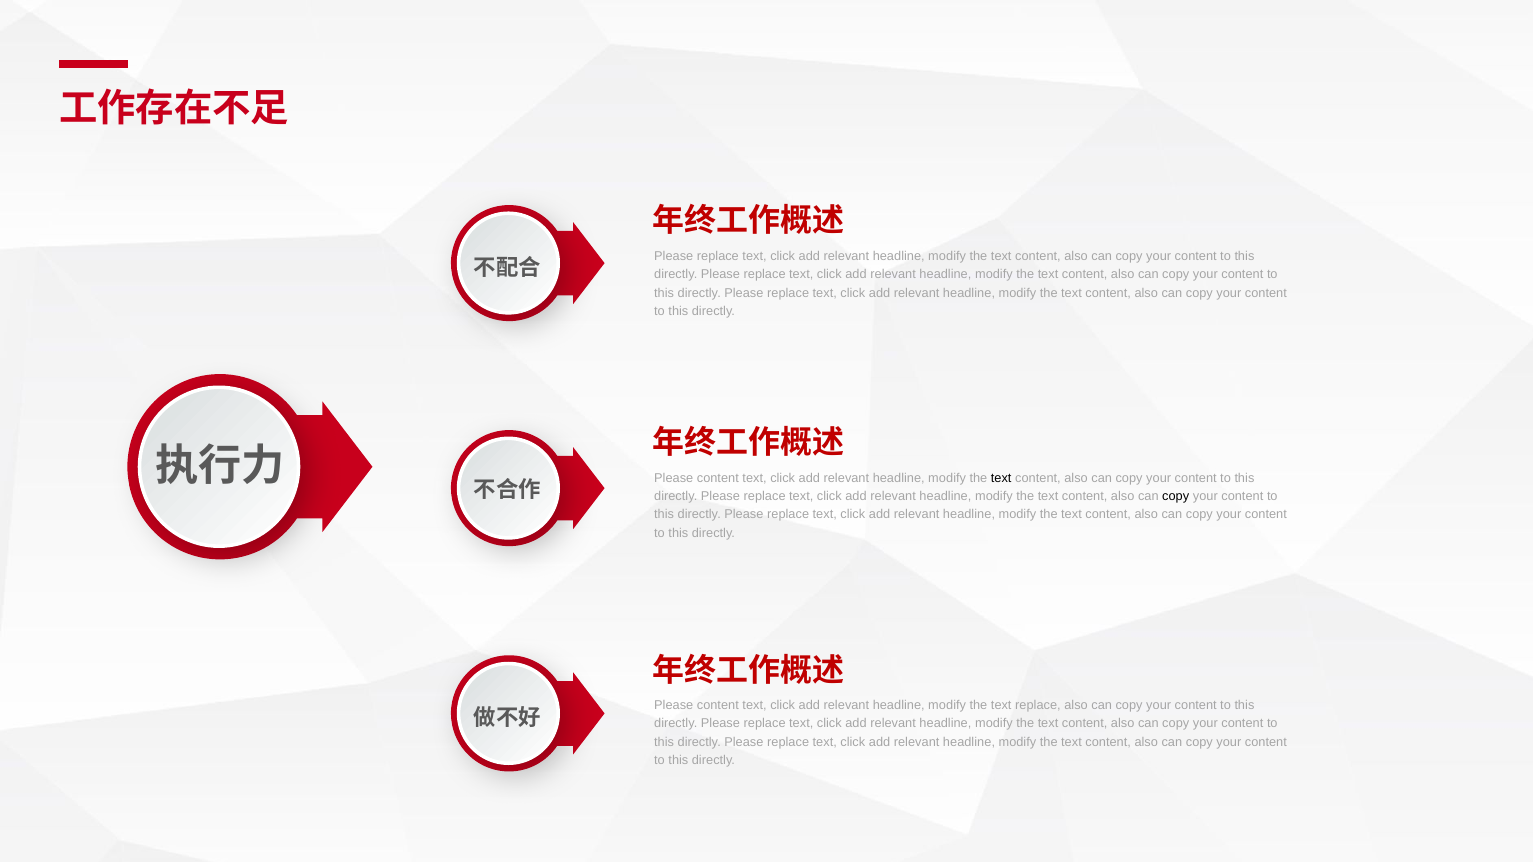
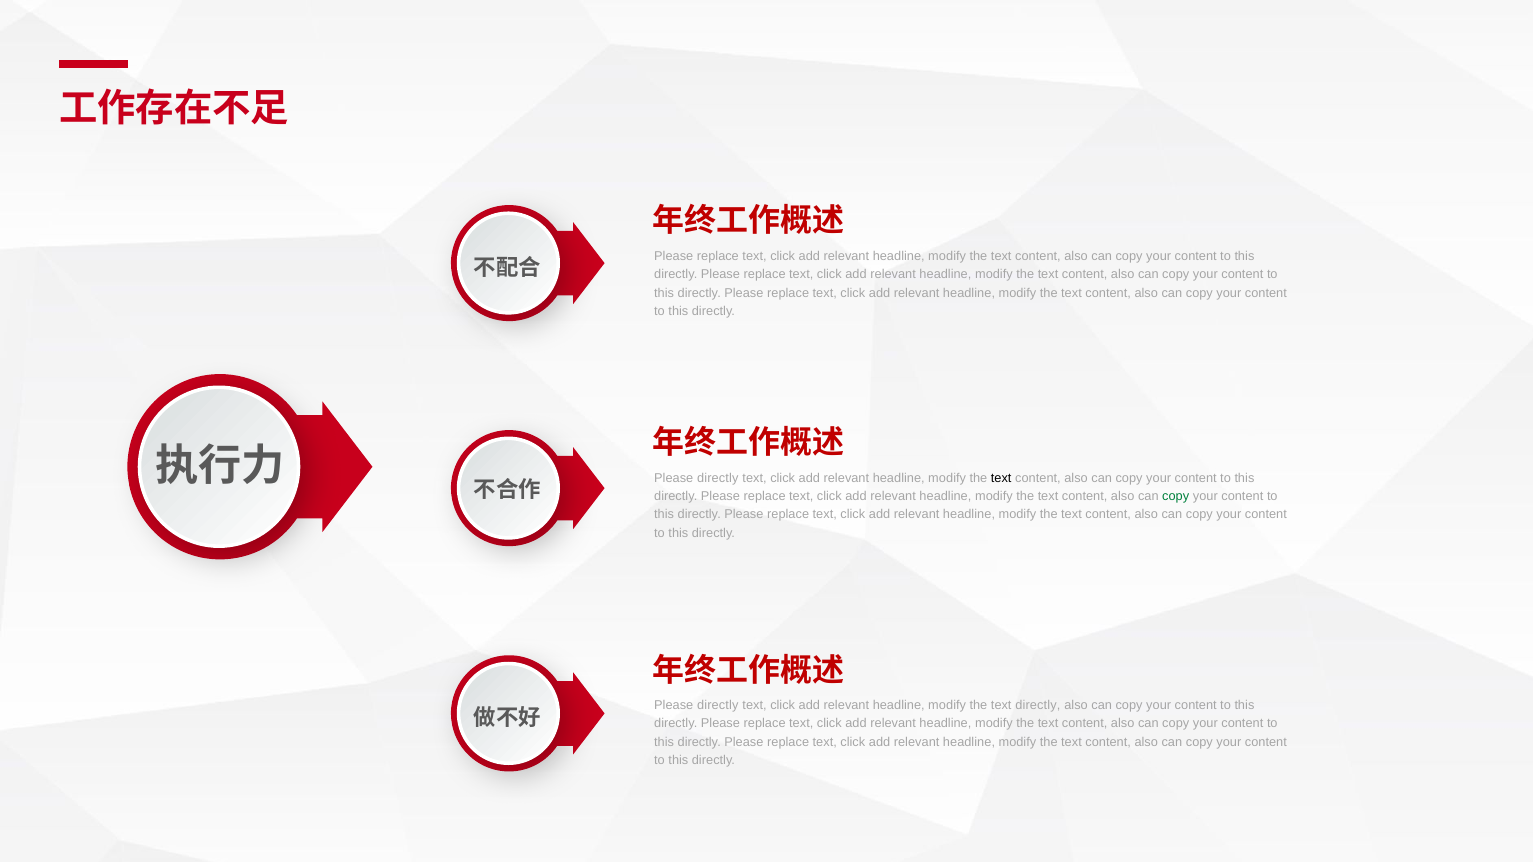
content at (718, 478): content -> directly
copy at (1176, 497) colour: black -> green
content at (718, 706): content -> directly
text replace: replace -> directly
